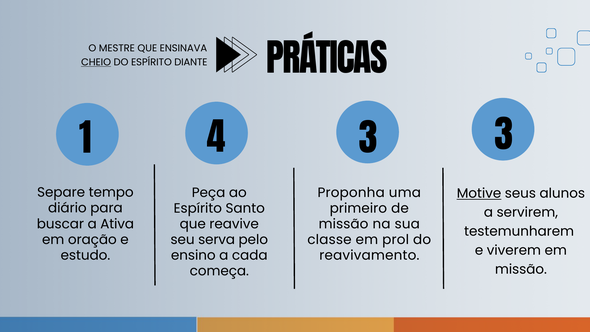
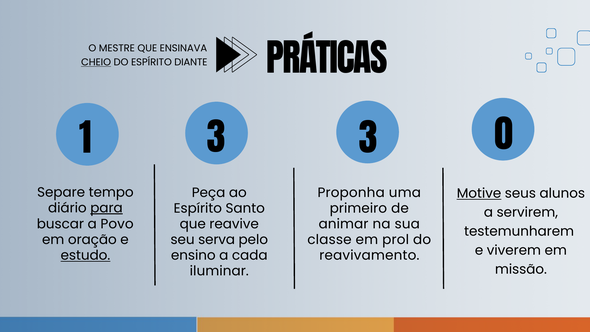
1 4: 4 -> 3
3 3: 3 -> 0
para underline: none -> present
Ativa: Ativa -> Povo
missão at (343, 224): missão -> animar
estudo underline: none -> present
começa: começa -> iluminar
